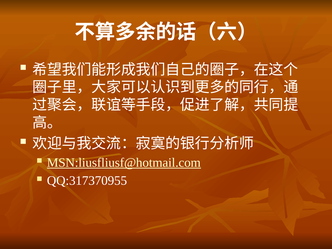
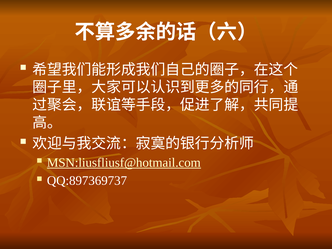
QQ:317370955: QQ:317370955 -> QQ:897369737
